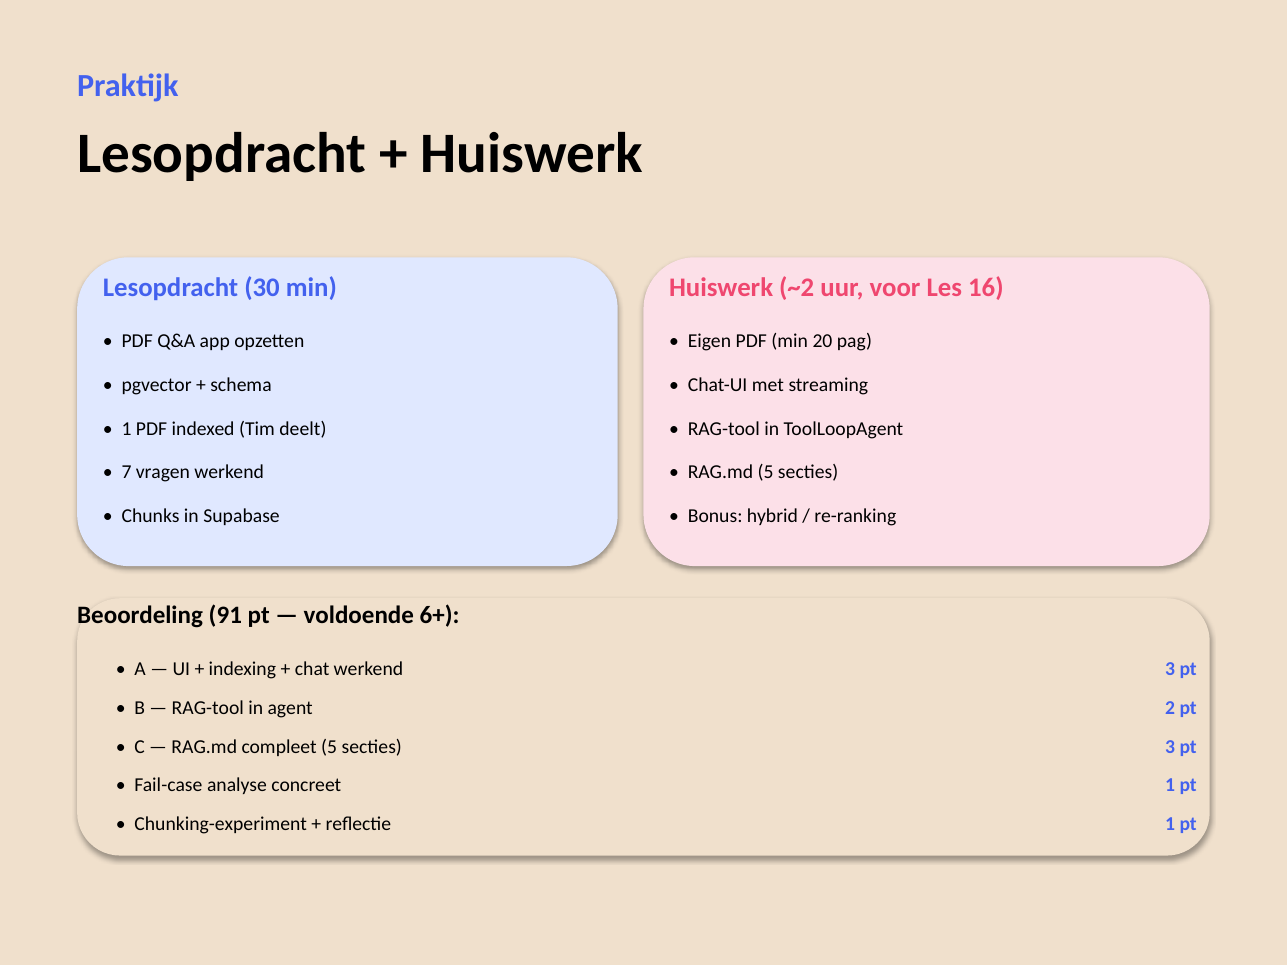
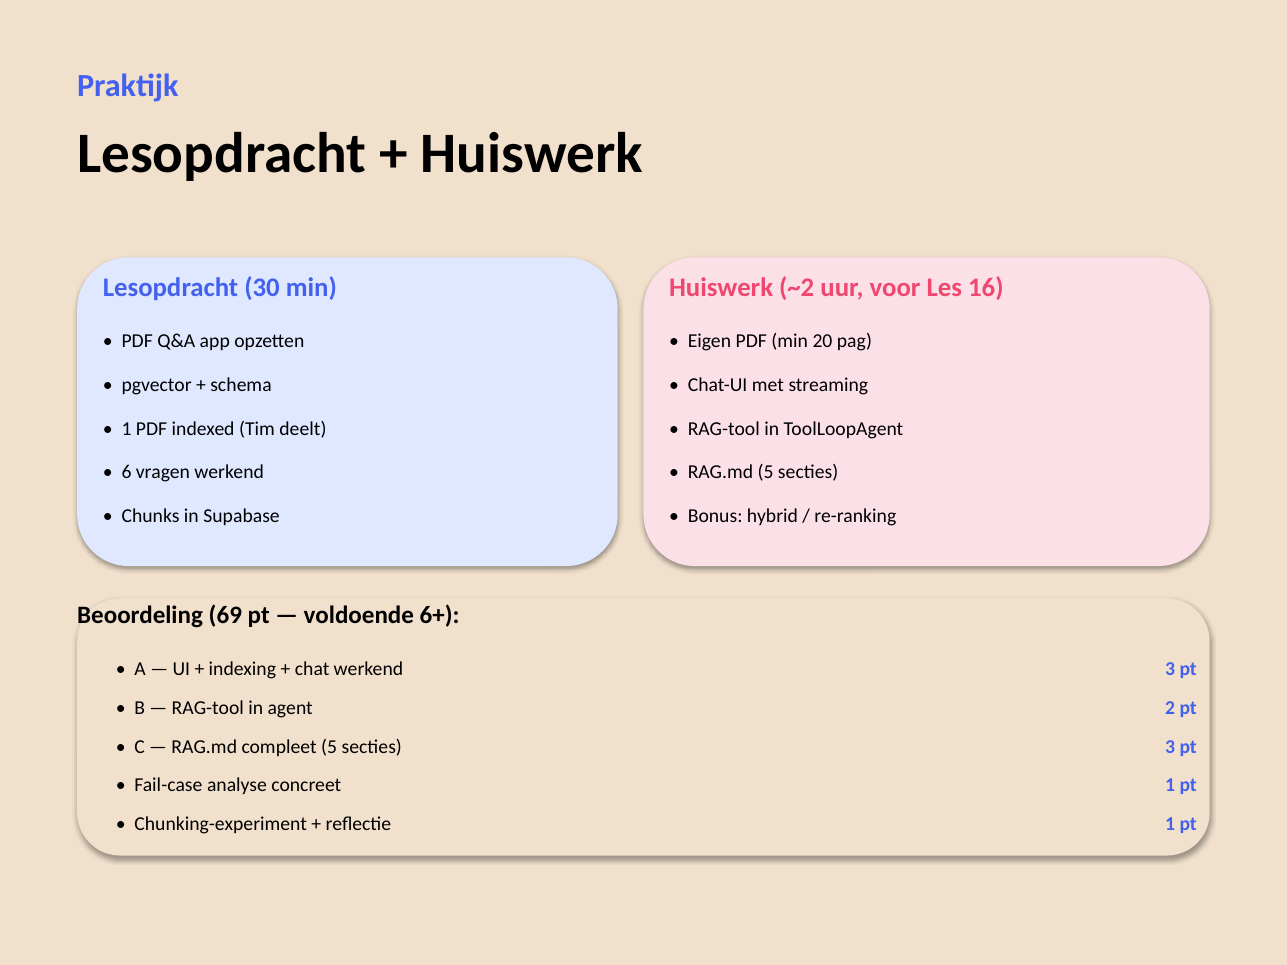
7: 7 -> 6
91: 91 -> 69
